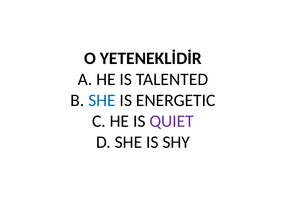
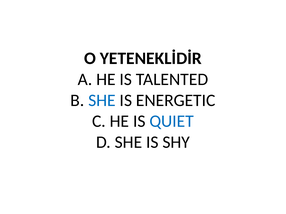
QUIET colour: purple -> blue
